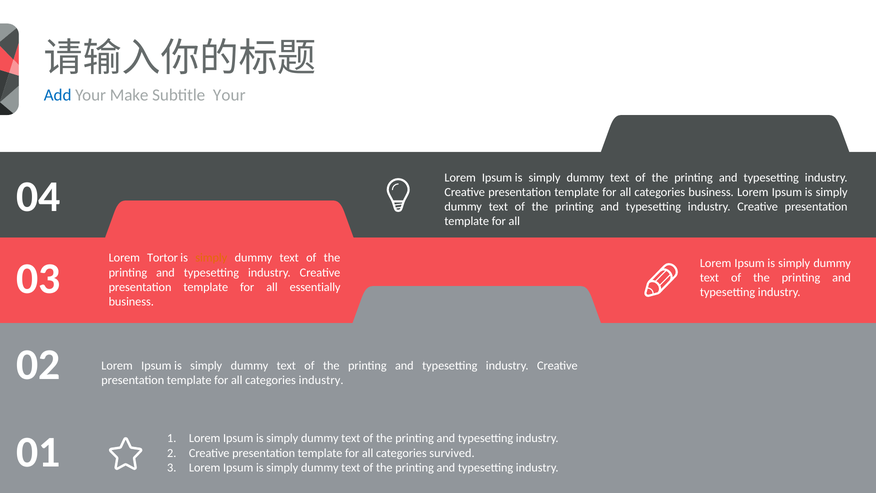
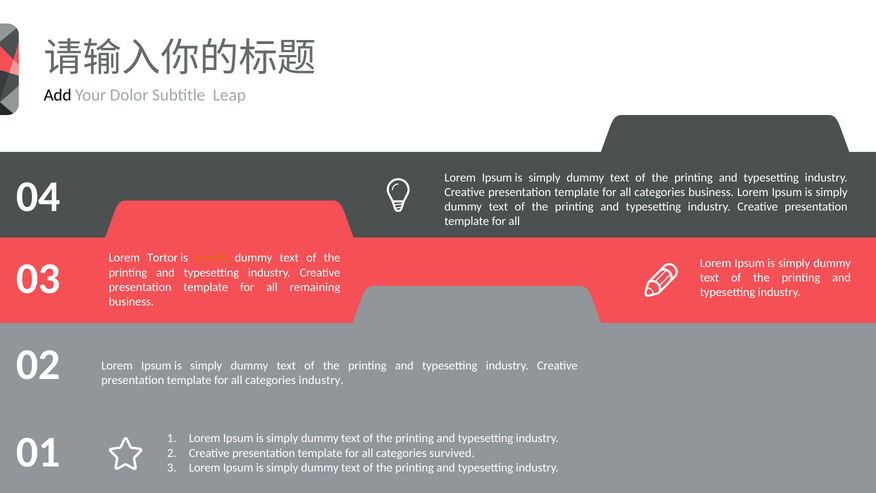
Add colour: blue -> black
Make: Make -> Dolor
Subtitle Your: Your -> Leap
essentially: essentially -> remaining
